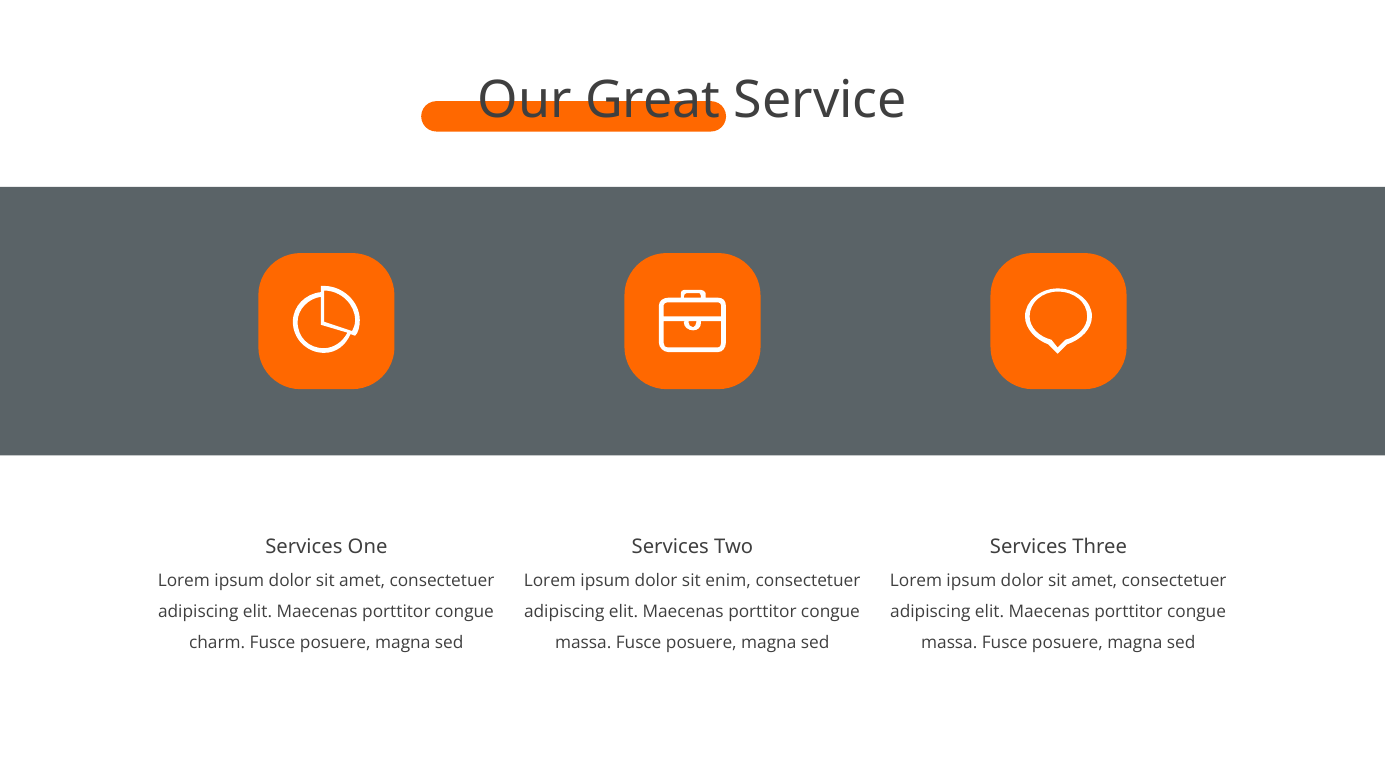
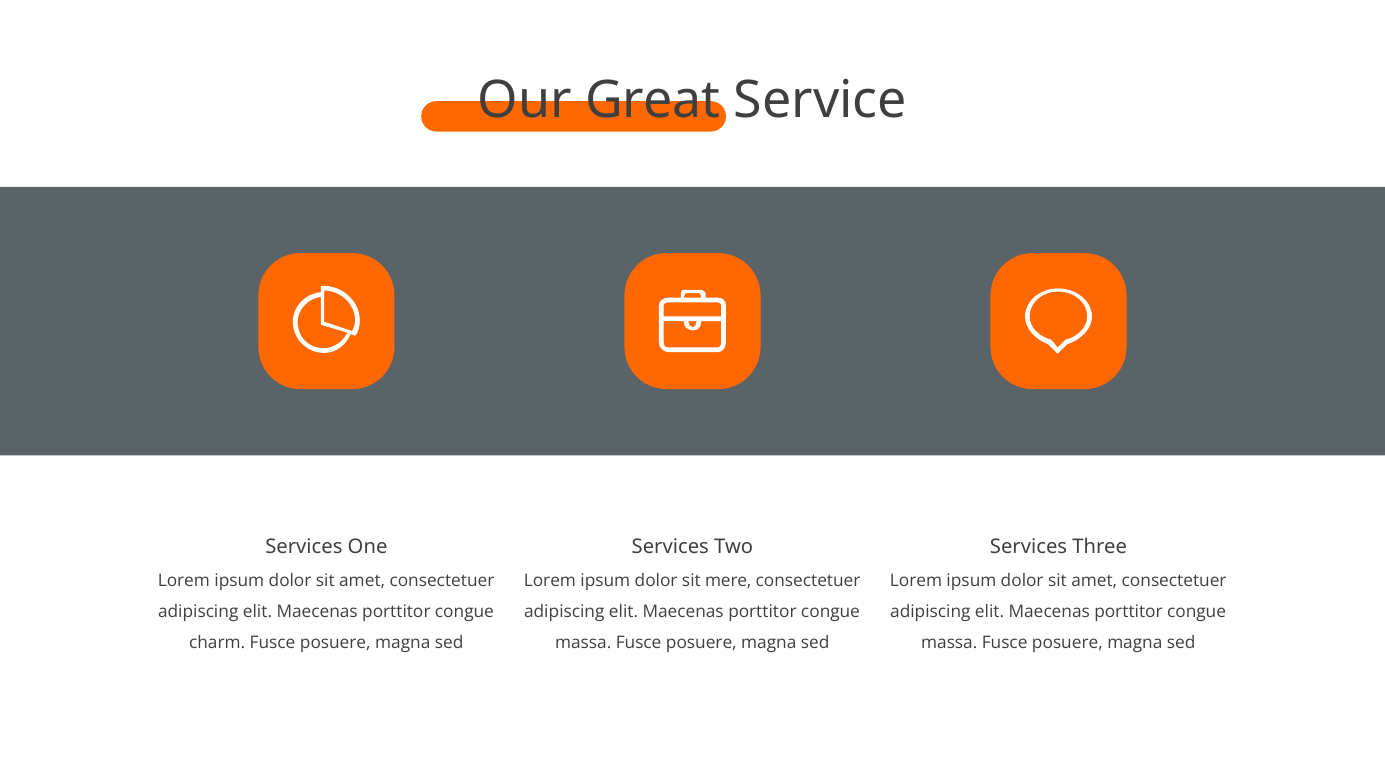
enim: enim -> mere
